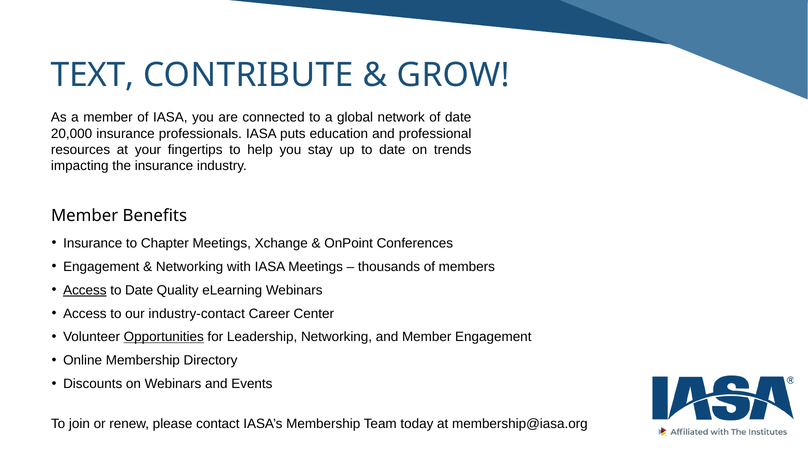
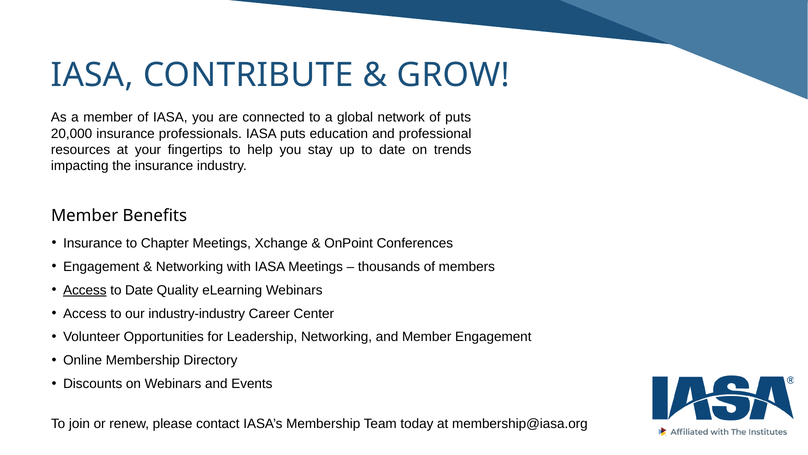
TEXT at (93, 75): TEXT -> IASA
of date: date -> puts
industry-contact: industry-contact -> industry-industry
Opportunities underline: present -> none
